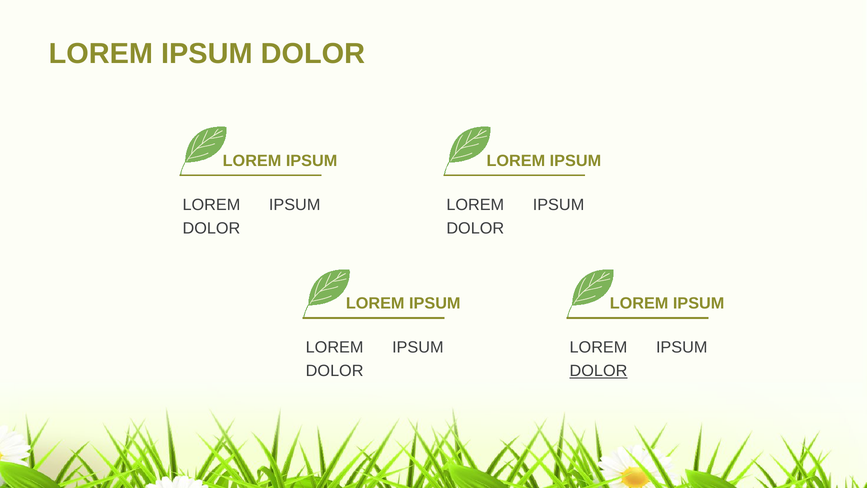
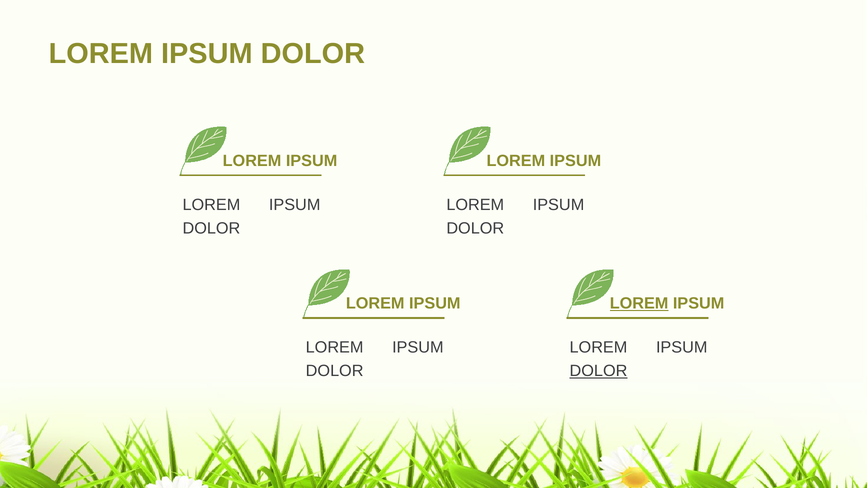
LOREM at (639, 303) underline: none -> present
